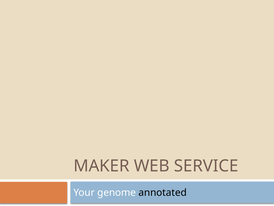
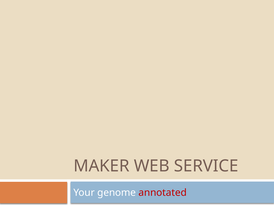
annotated colour: black -> red
